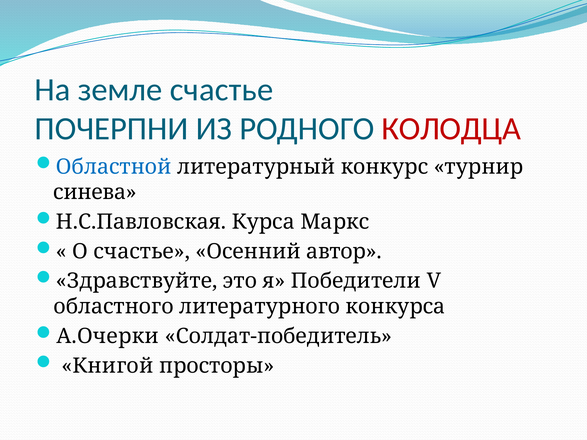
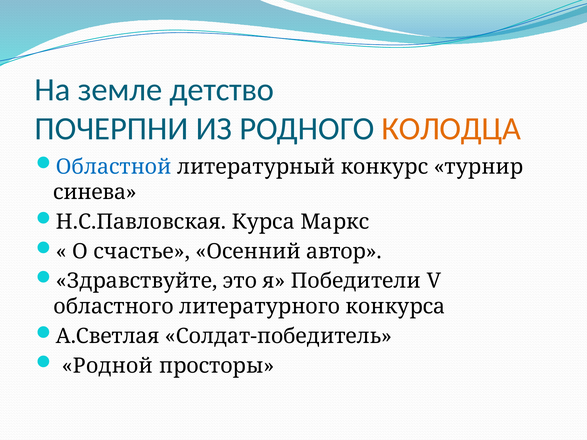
земле счастье: счастье -> детство
КОЛОДЦА colour: red -> orange
А.Очерки: А.Очерки -> А.Светлая
Книгой: Книгой -> Родной
